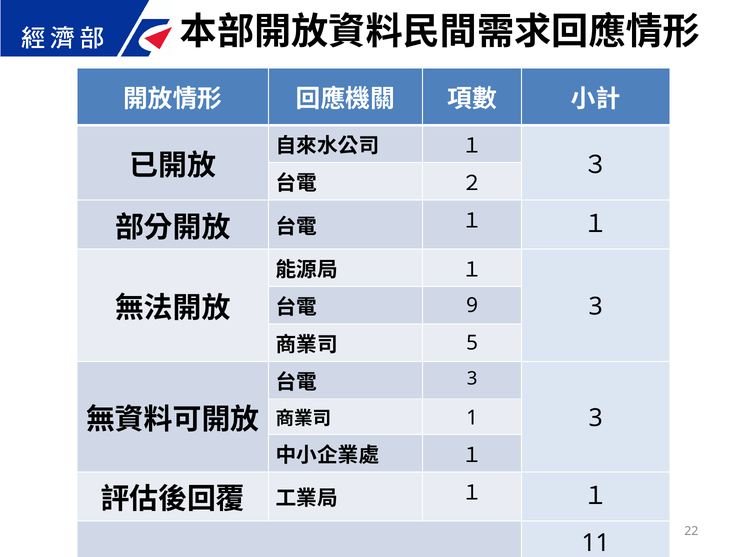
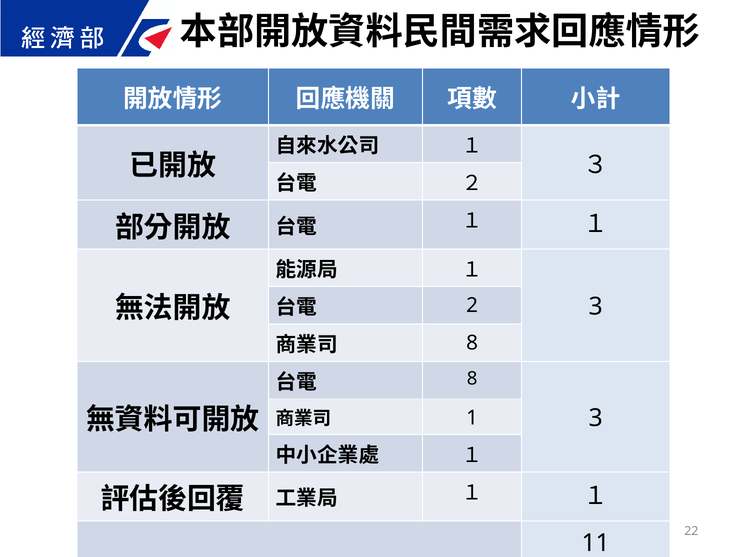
9: 9 -> 2
5 at (472, 343): 5 -> 8
3 at (472, 379): 3 -> 8
